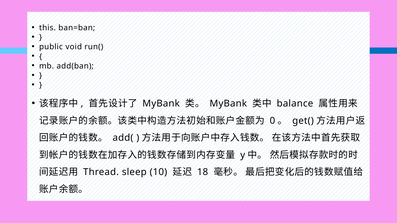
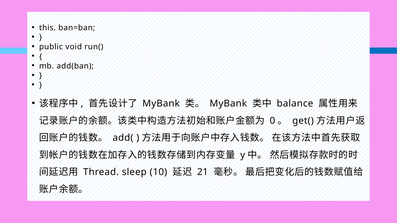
18: 18 -> 21
